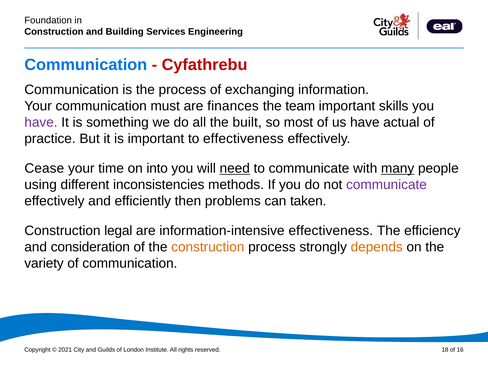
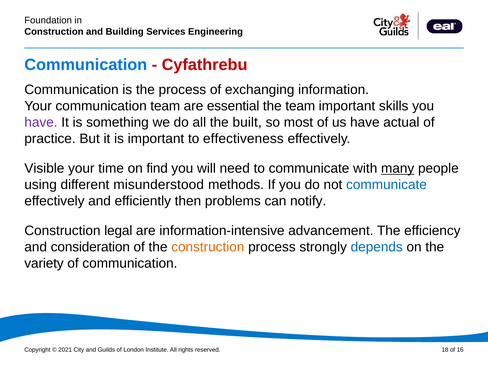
communication must: must -> team
finances: finances -> essential
Cease: Cease -> Visible
into: into -> find
need underline: present -> none
inconsistencies: inconsistencies -> misunderstood
communicate at (386, 185) colour: purple -> blue
taken: taken -> notify
information-intensive effectiveness: effectiveness -> advancement
depends colour: orange -> blue
